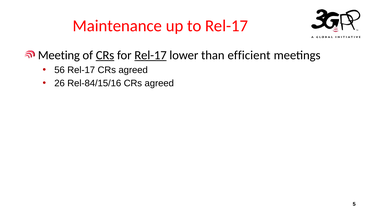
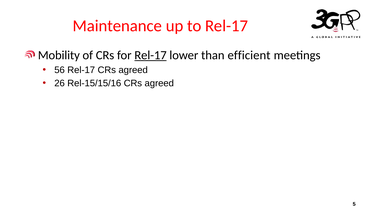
Meeting: Meeting -> Mobility
CRs at (105, 55) underline: present -> none
Rel-84/15/16: Rel-84/15/16 -> Rel-15/15/16
